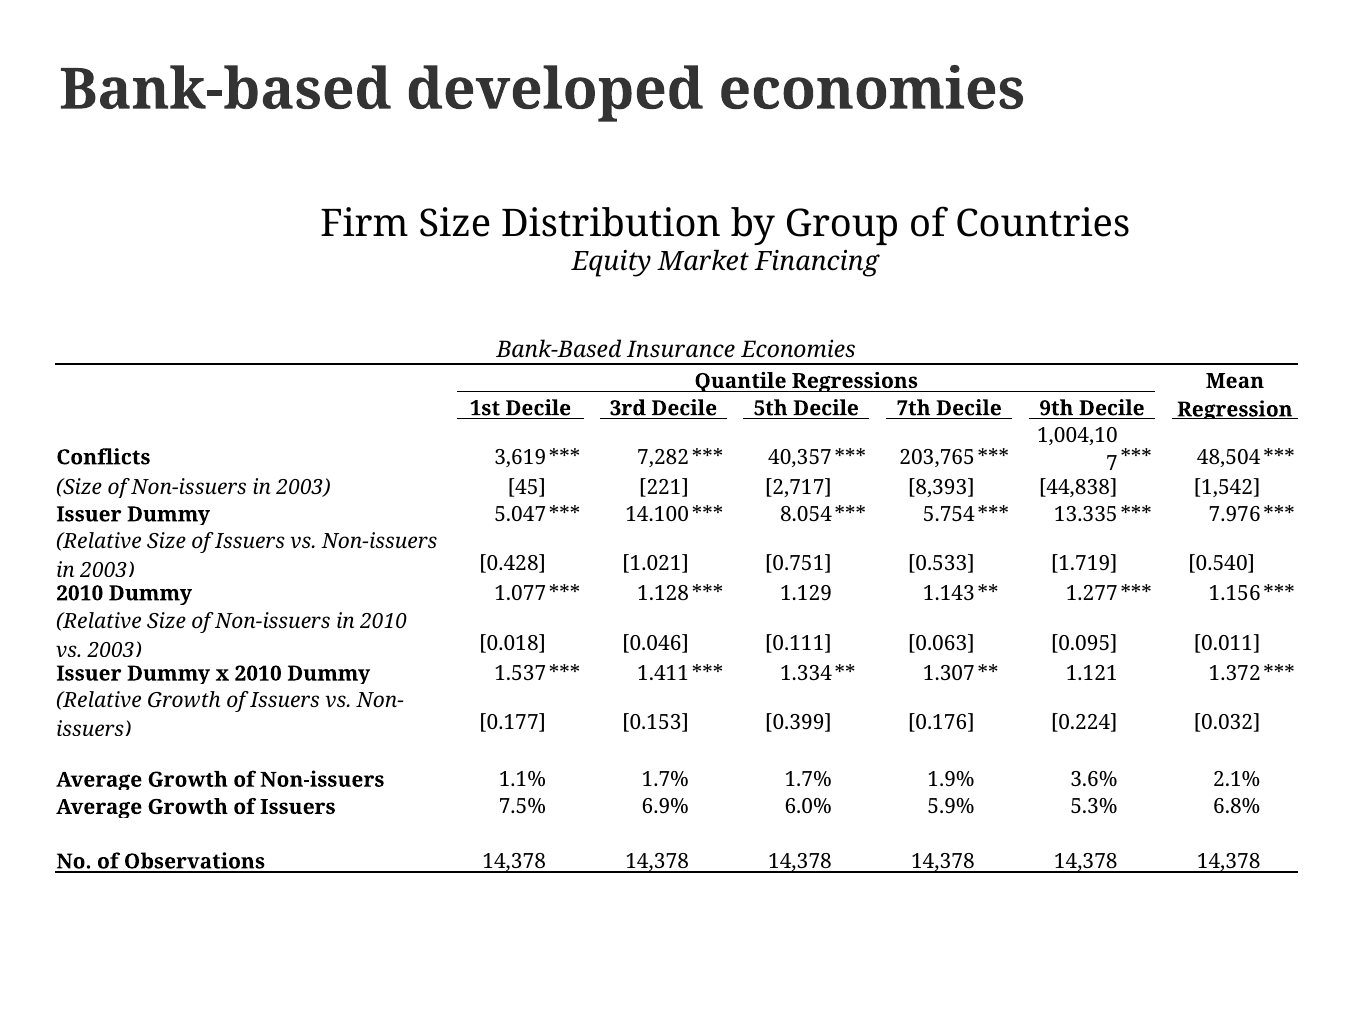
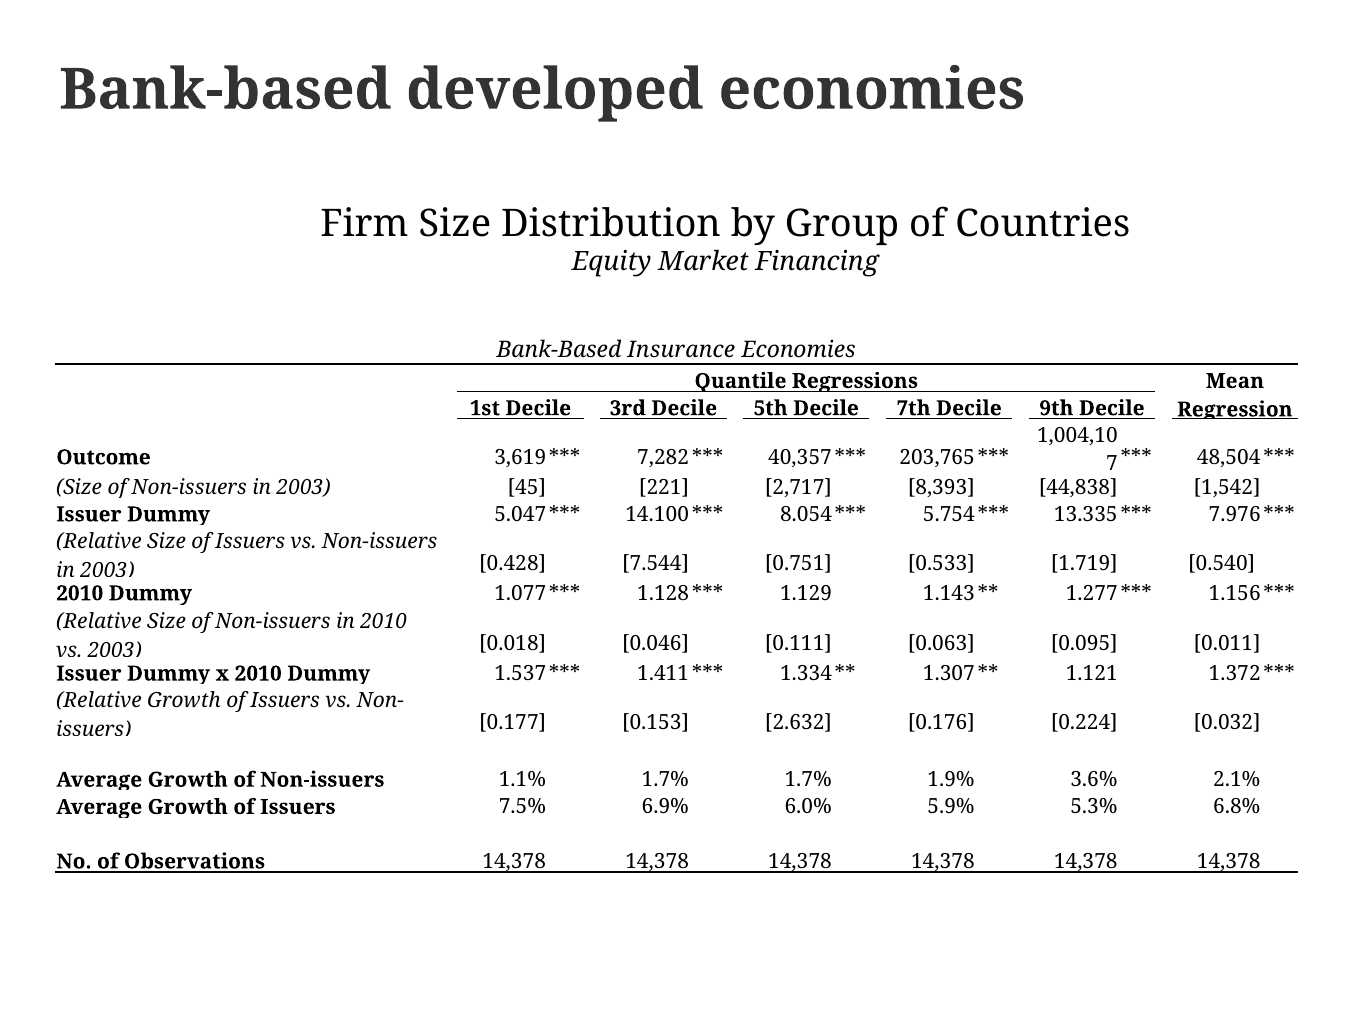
Conflicts: Conflicts -> Outcome
1.021: 1.021 -> 7.544
0.399: 0.399 -> 2.632
